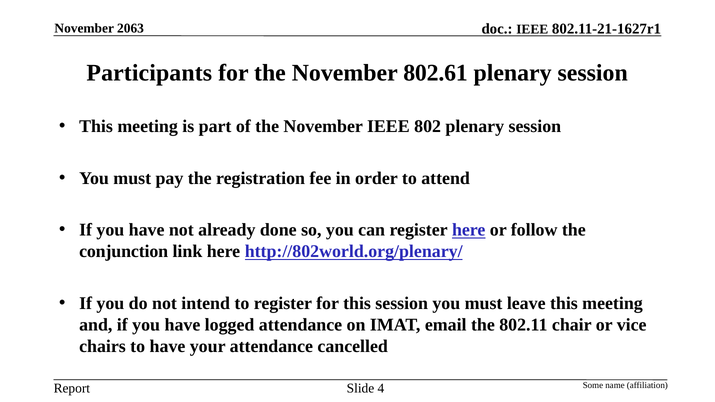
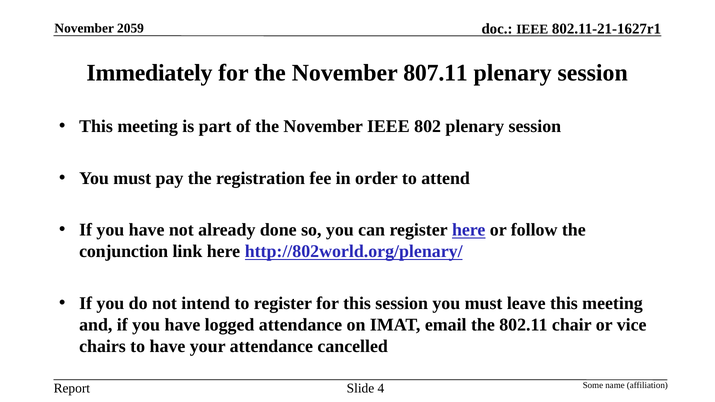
2063: 2063 -> 2059
Participants: Participants -> Immediately
802.61: 802.61 -> 807.11
